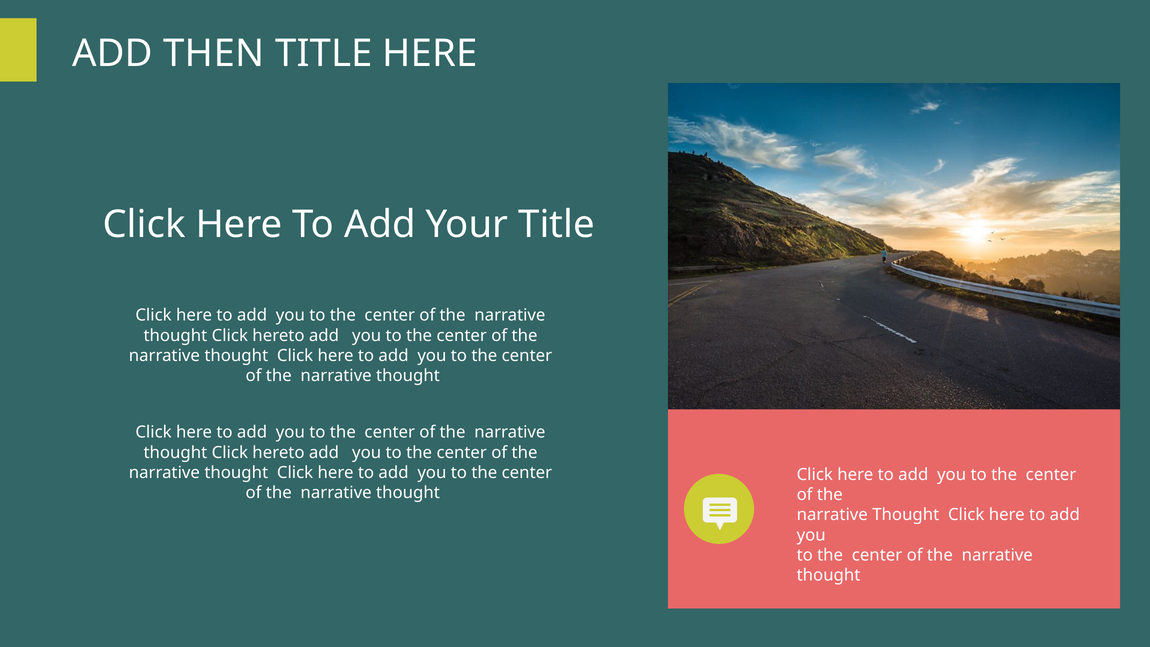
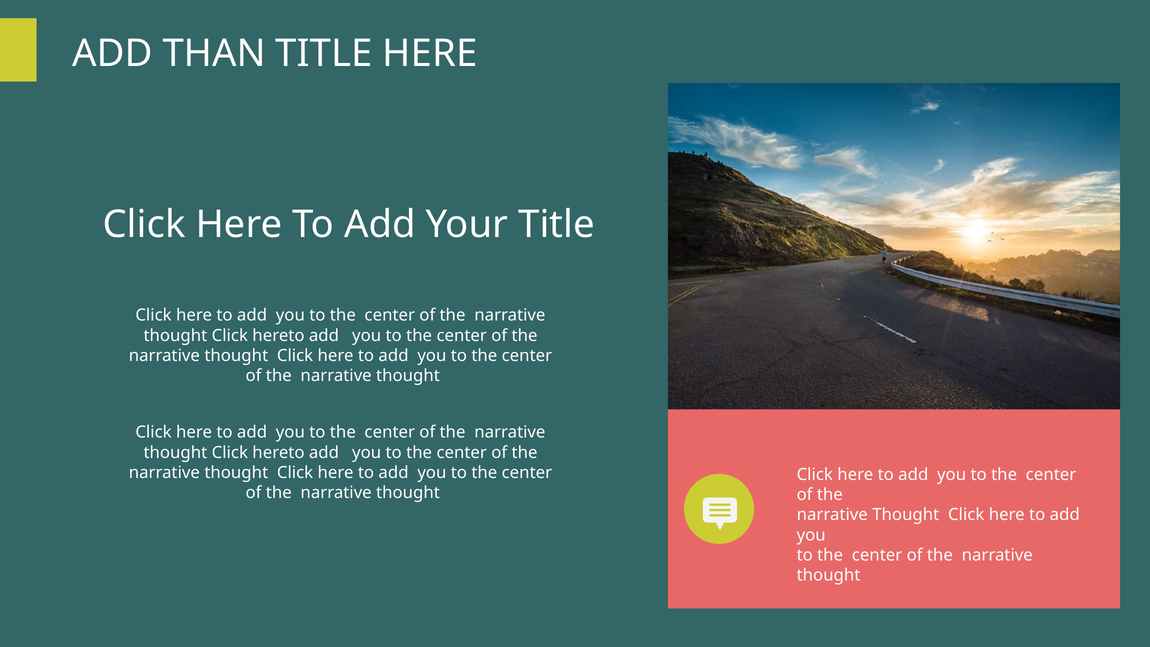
THEN: THEN -> THAN
